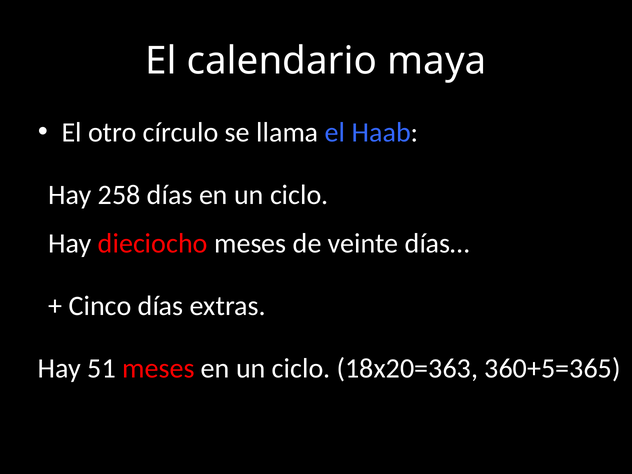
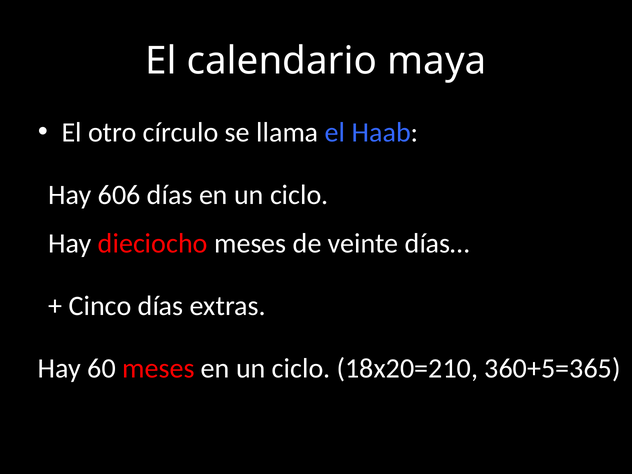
258: 258 -> 606
51: 51 -> 60
18x20=363: 18x20=363 -> 18x20=210
